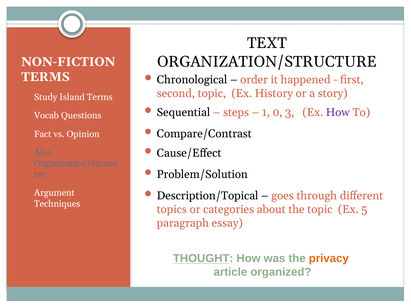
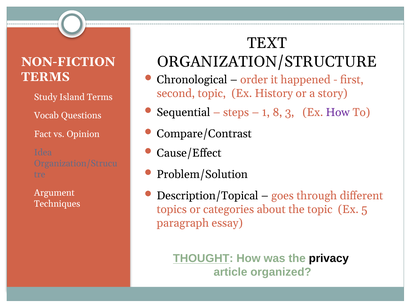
0: 0 -> 8
Also: Also -> Idea
privacy colour: orange -> black
